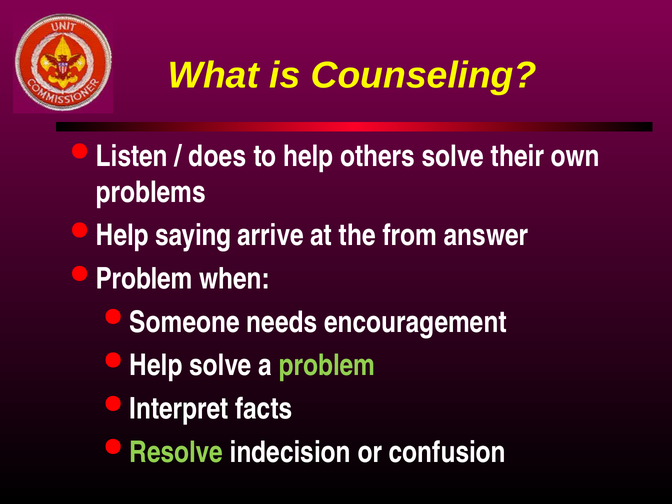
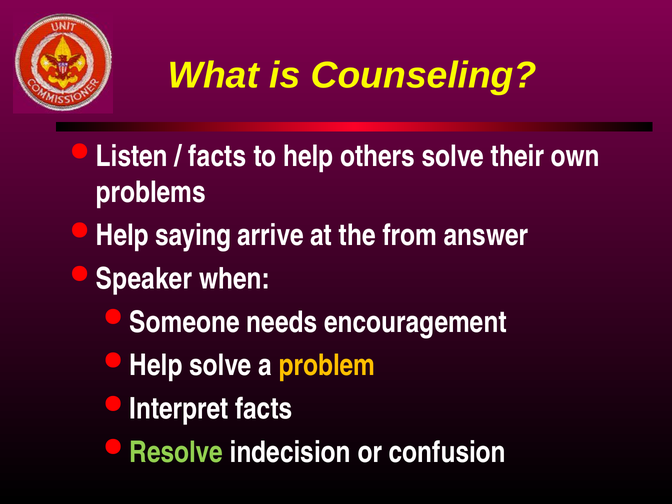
does at (217, 156): does -> facts
Problem at (144, 279): Problem -> Speaker
problem at (327, 366) colour: light green -> yellow
